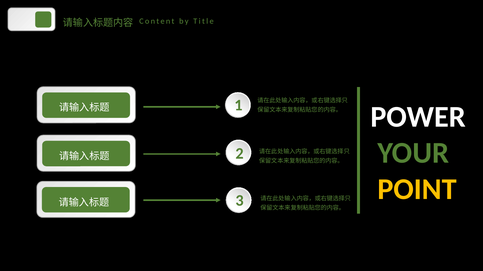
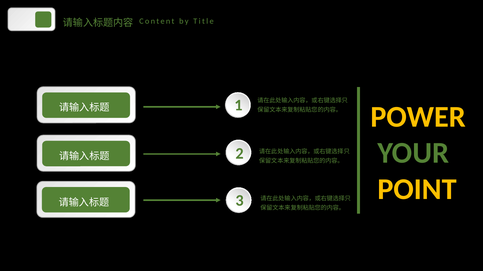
POWER colour: white -> yellow
